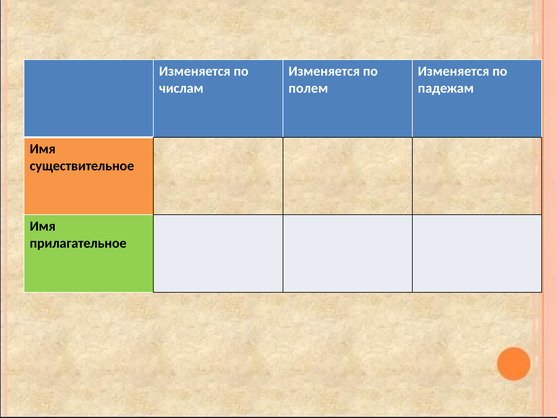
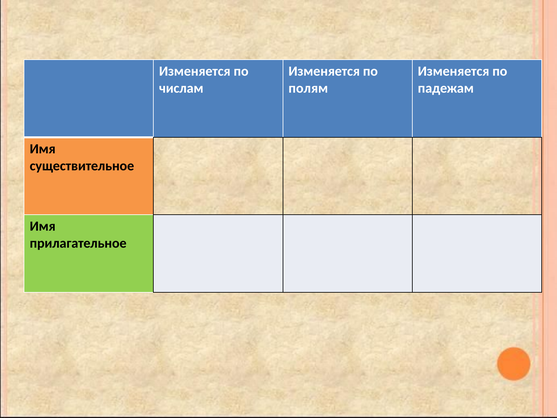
полем: полем -> полям
